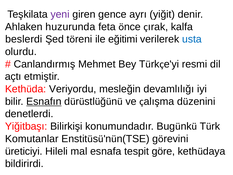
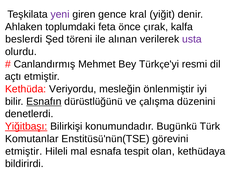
ayrı: ayrı -> kral
huzurunda: huzurunda -> toplumdaki
eğitimi: eğitimi -> alınan
usta colour: blue -> purple
devamlılığı: devamlılığı -> önlenmiştir
Yiğitbaşı underline: none -> present
üreticiyi at (24, 151): üreticiyi -> etmiştir
göre: göre -> olan
